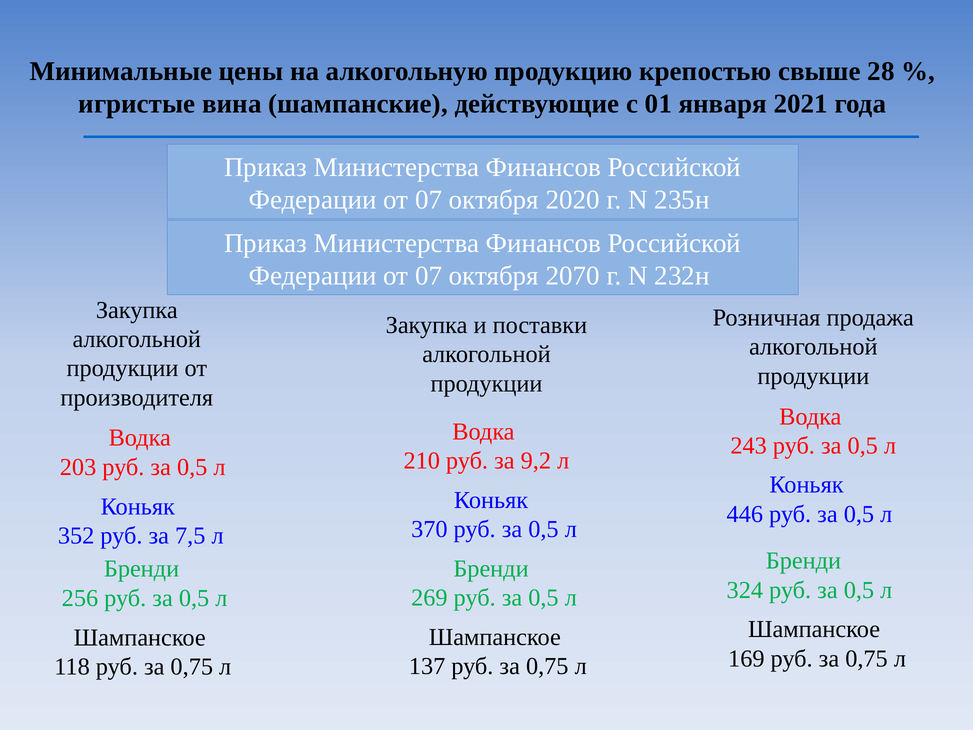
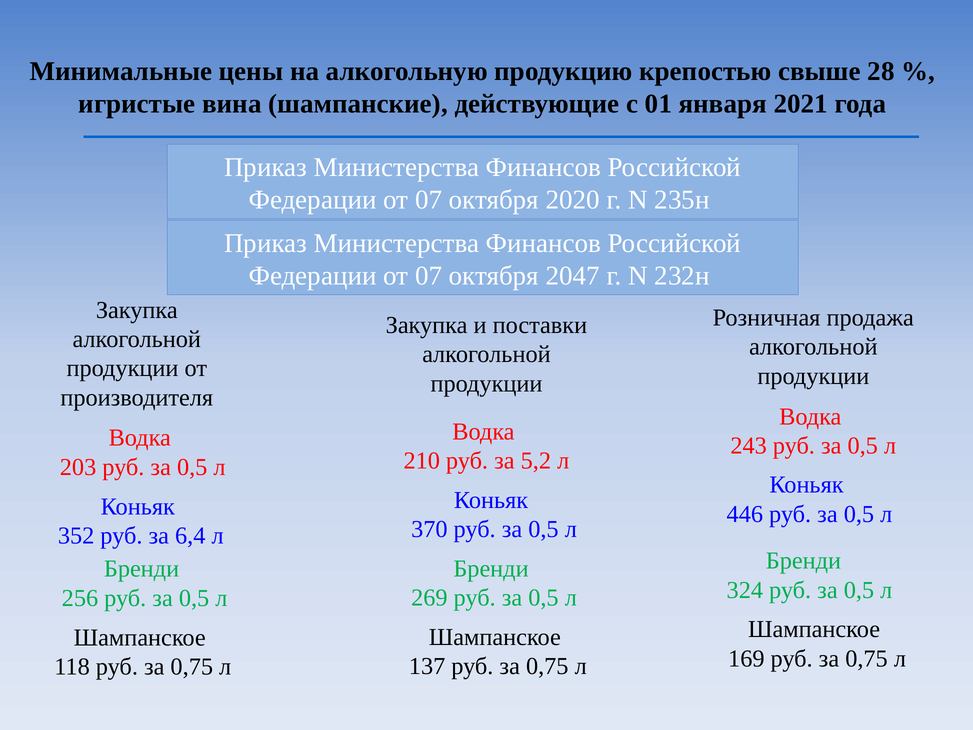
2070: 2070 -> 2047
9,2: 9,2 -> 5,2
7,5: 7,5 -> 6,4
